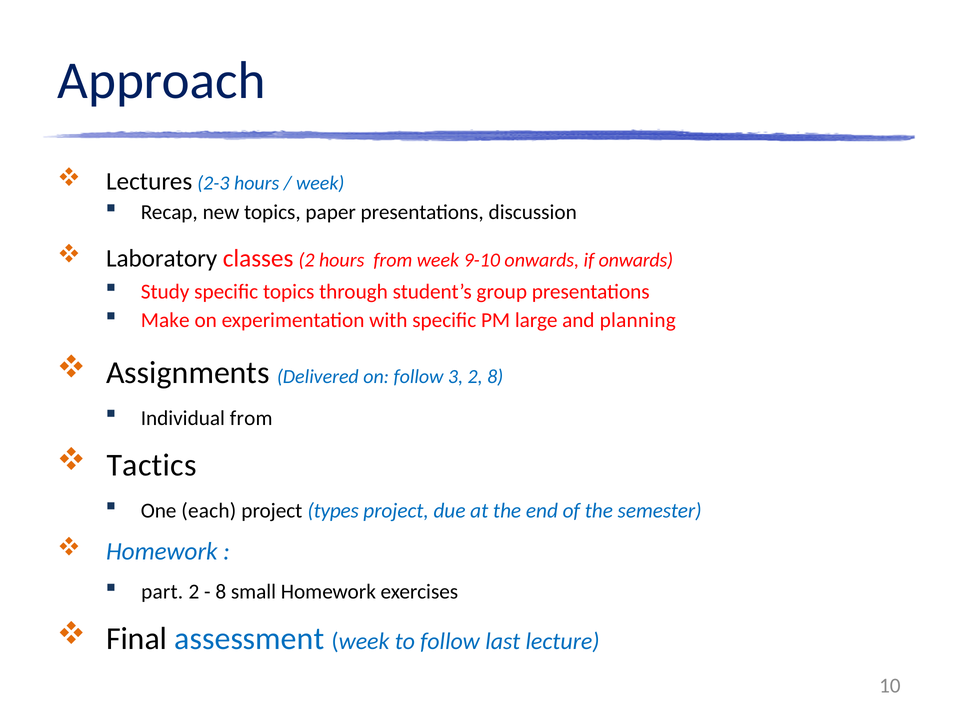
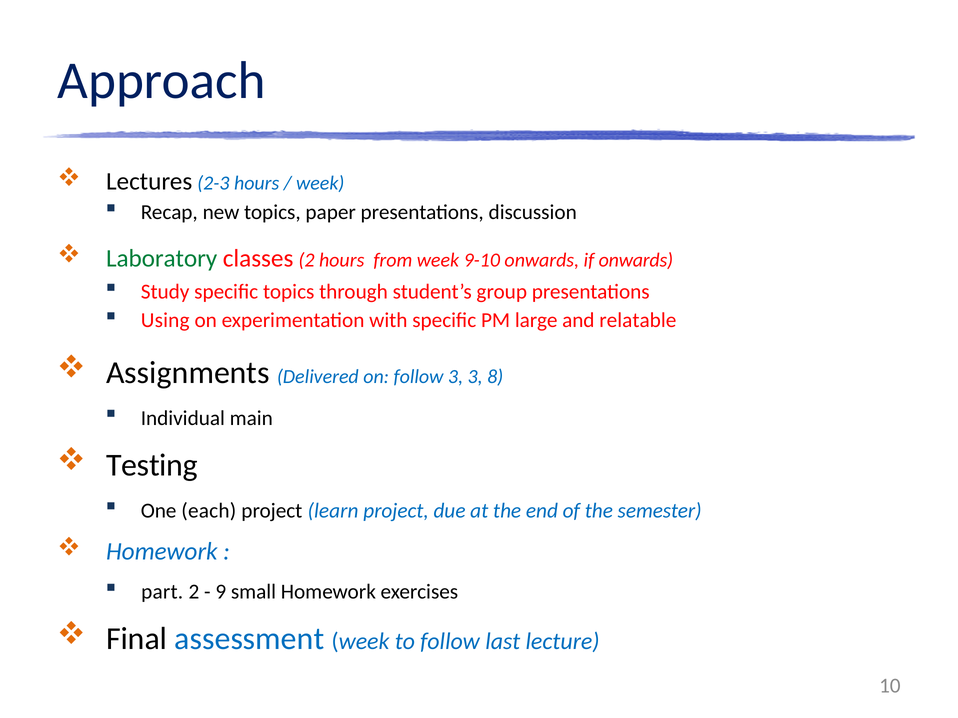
Laboratory colour: black -> green
Make: Make -> Using
planning: planning -> relatable
3 2: 2 -> 3
Individual from: from -> main
Tactics: Tactics -> Testing
types: types -> learn
8 at (221, 592): 8 -> 9
